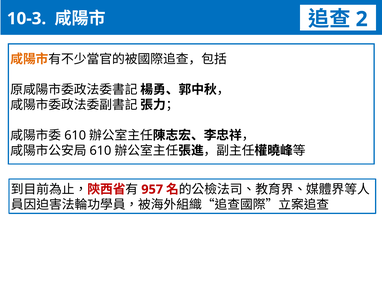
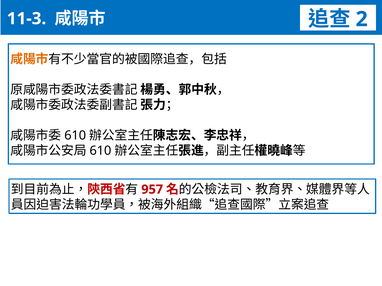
10-3: 10-3 -> 11-3
